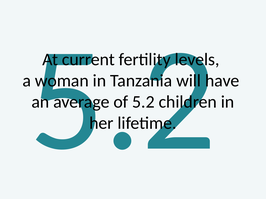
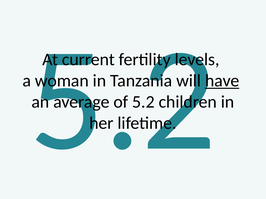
have underline: none -> present
